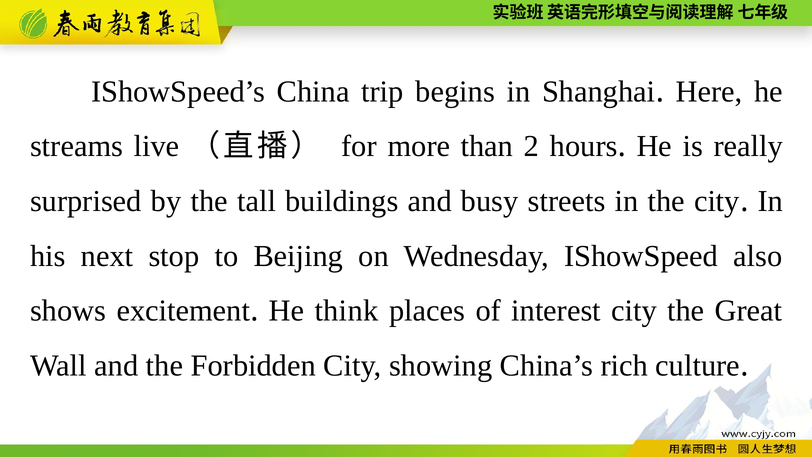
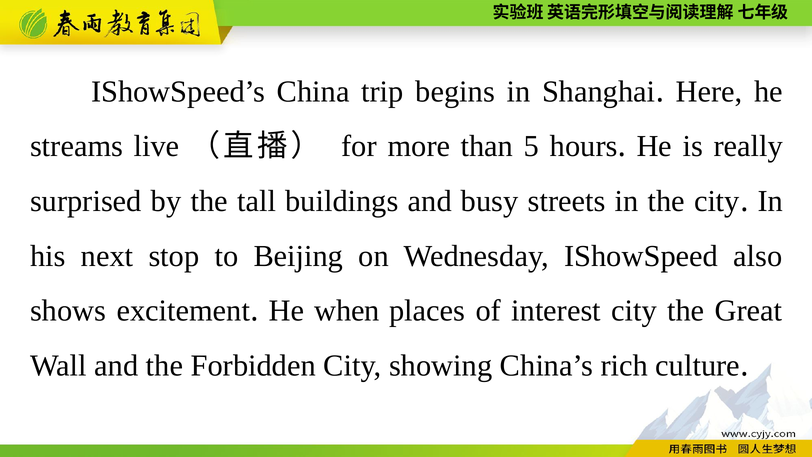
2: 2 -> 5
think: think -> when
